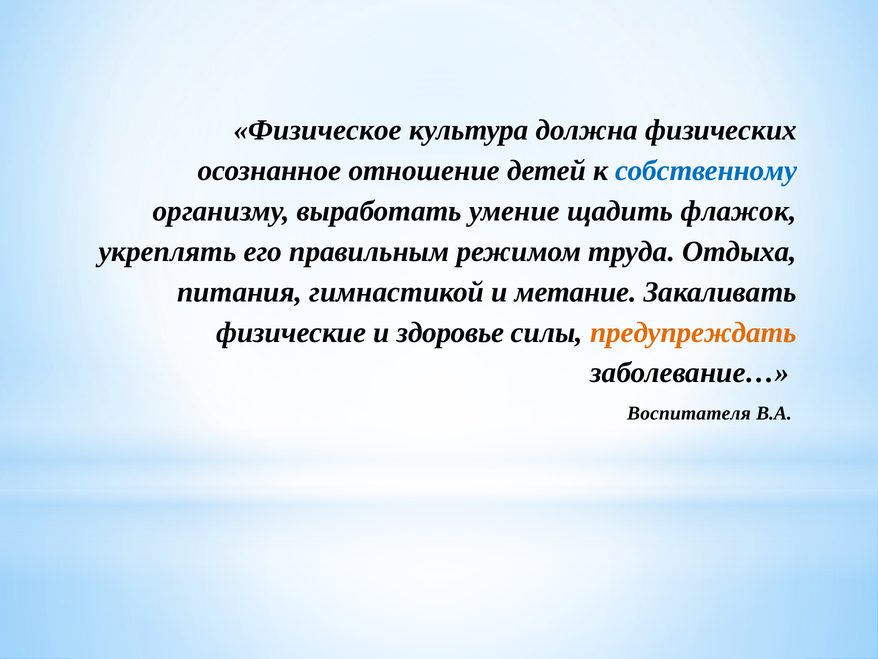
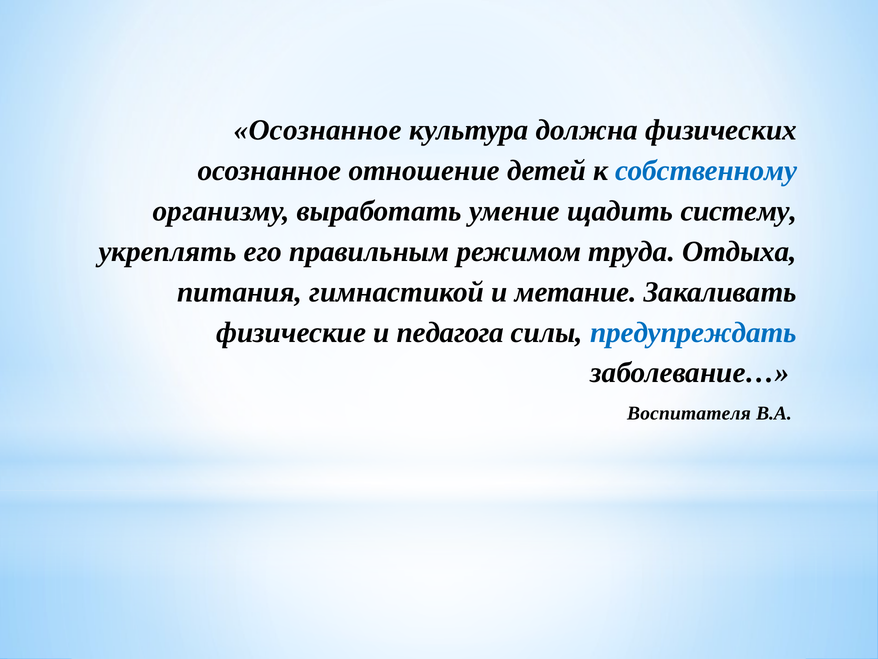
Физическое at (318, 130): Физическое -> Осознанное
флажок: флажок -> систему
здоровье: здоровье -> педагога
предупреждать colour: orange -> blue
